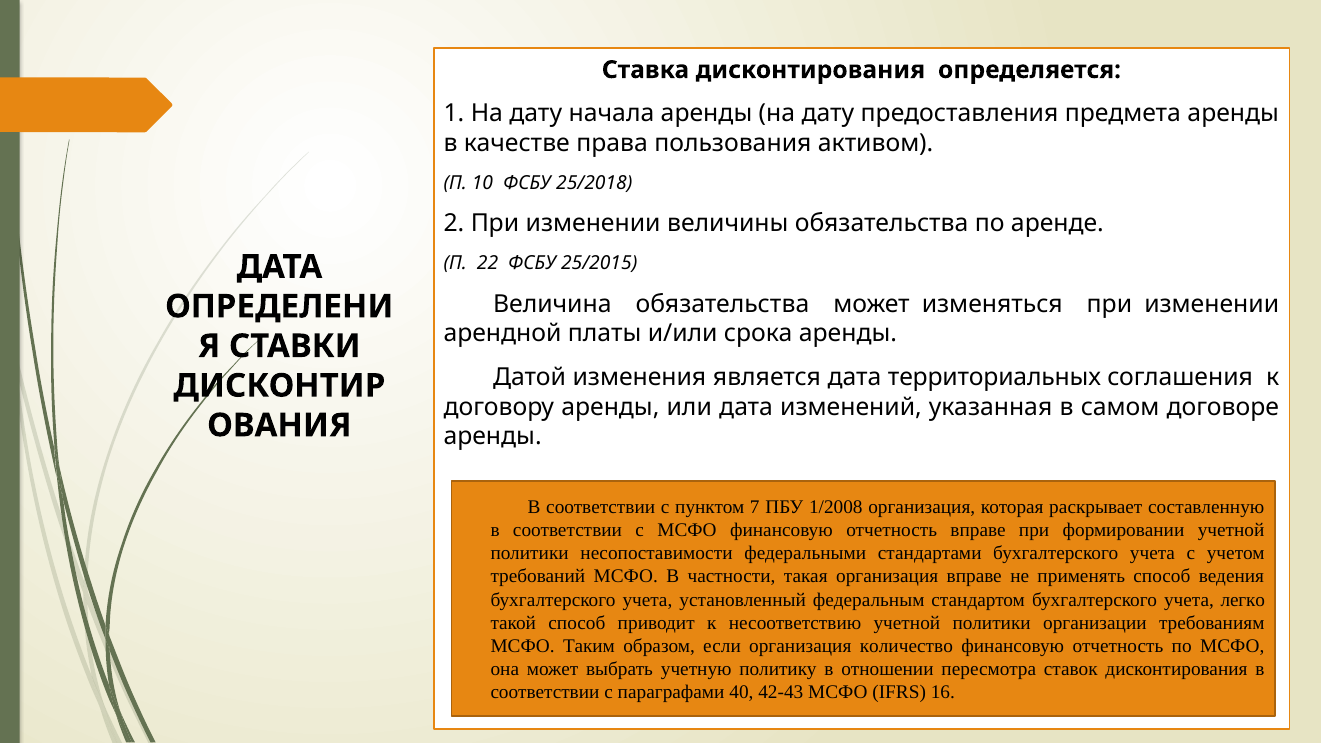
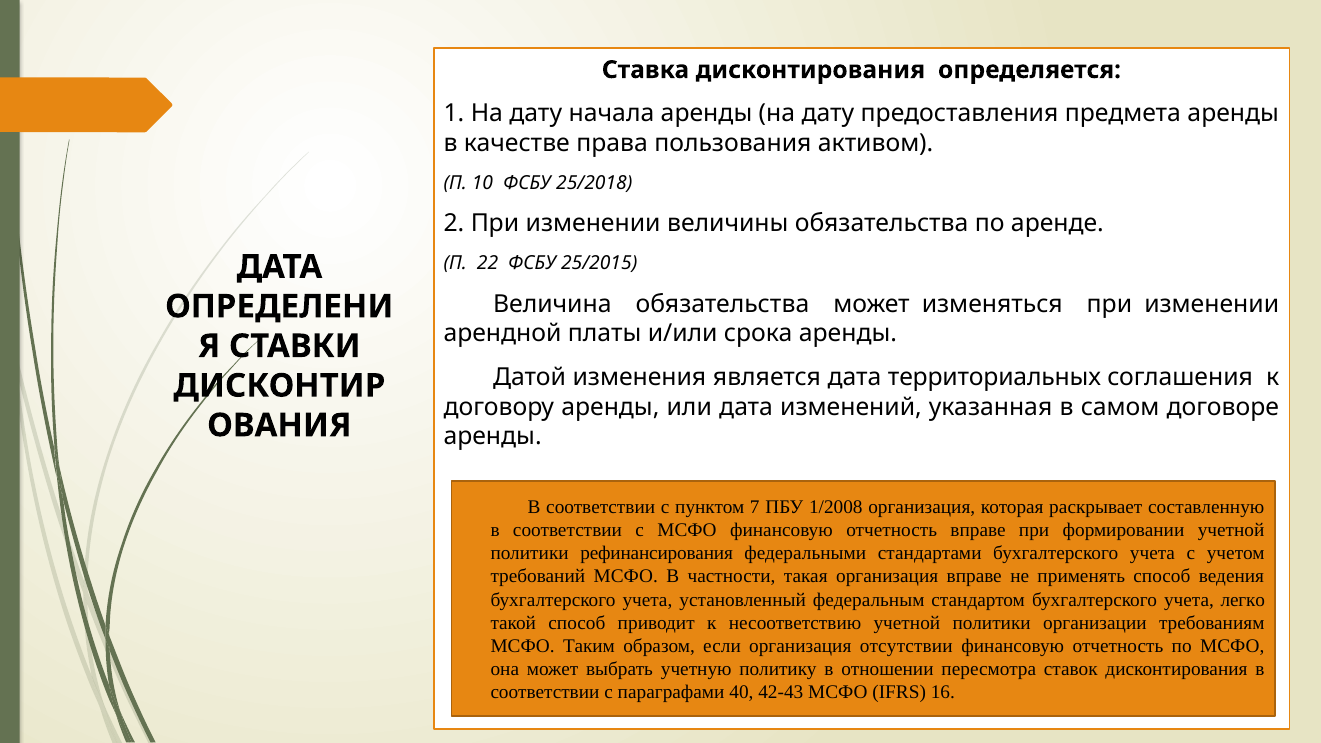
несопоставимости: несопоставимости -> рефинансирования
количество: количество -> отсутствии
